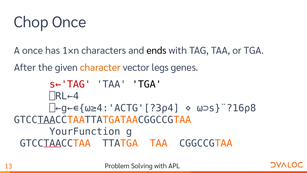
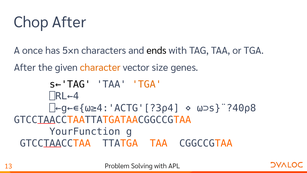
Chop Once: Once -> After
1×n: 1×n -> 5×n
legs: legs -> size
s←'TAG colour: red -> black
TGA at (147, 84) colour: black -> orange
⍵⊃s}¨?16⍴8: ⍵⊃s}¨?16⍴8 -> ⍵⊃s}¨?40⍴8
